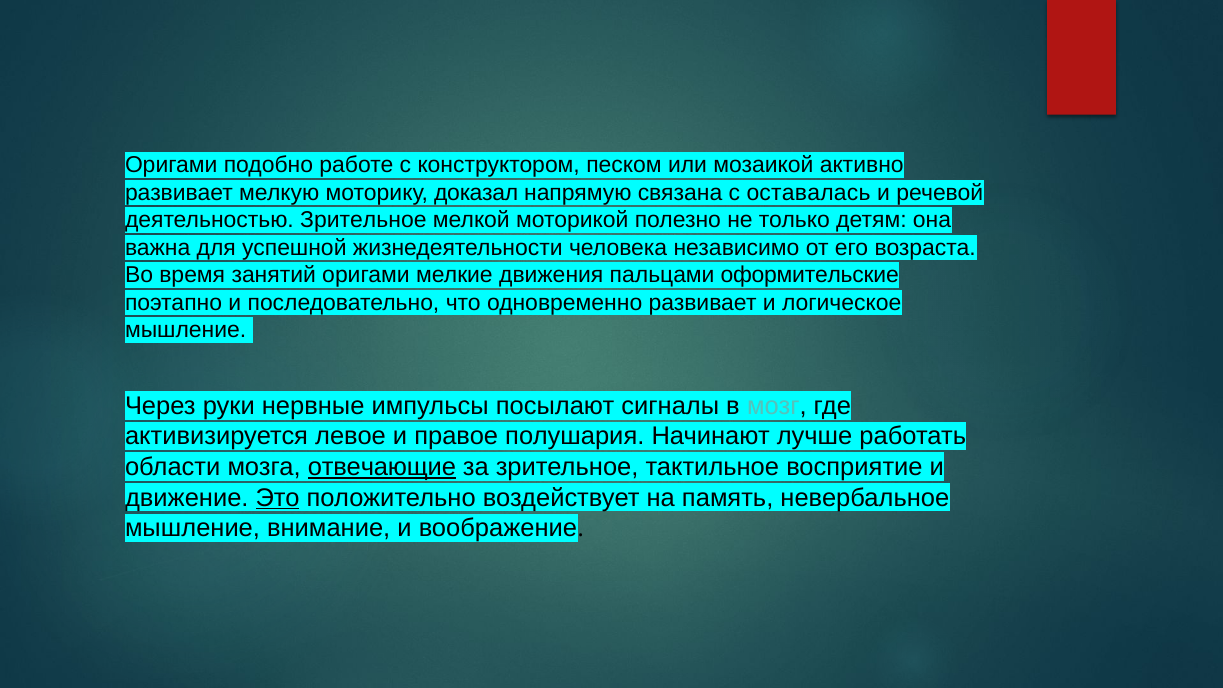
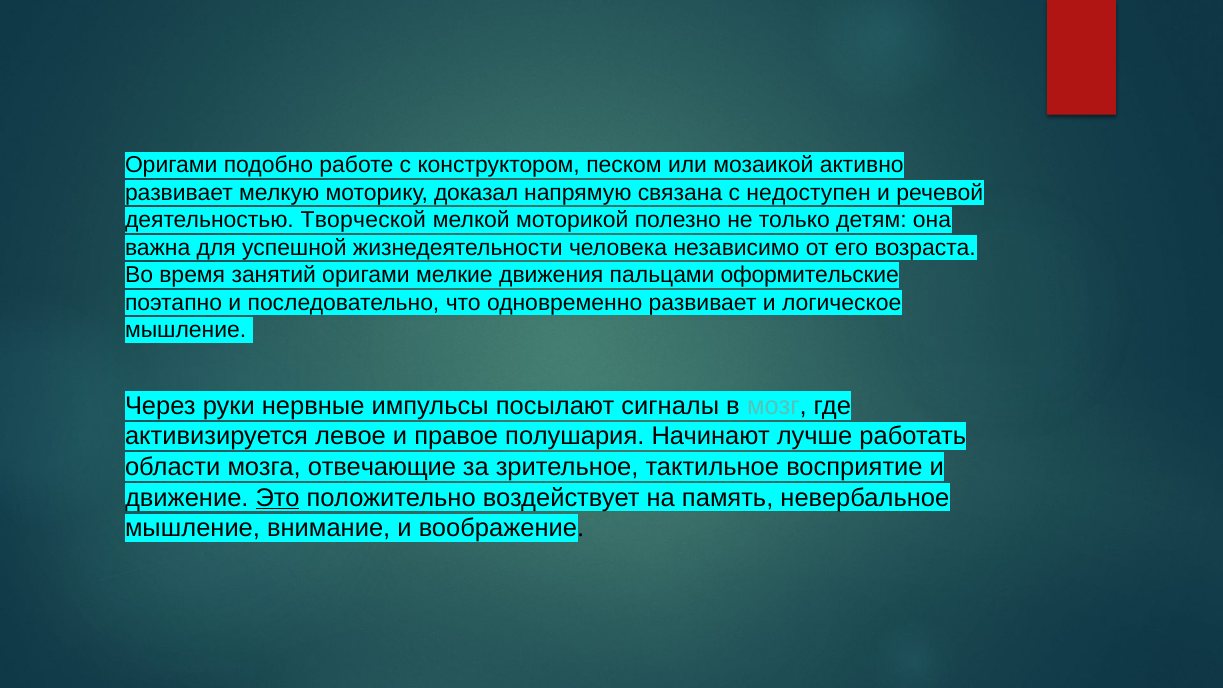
оставалась: оставалась -> недоступен
деятельностью Зрительное: Зрительное -> Творческой
отвечающие underline: present -> none
